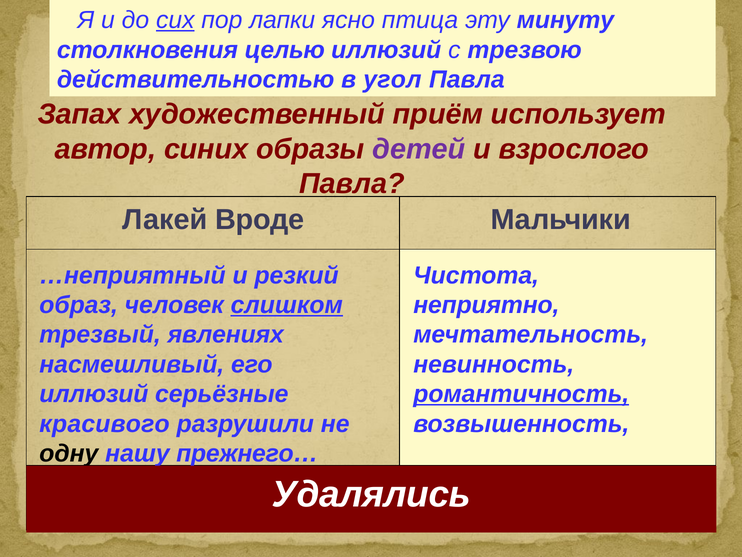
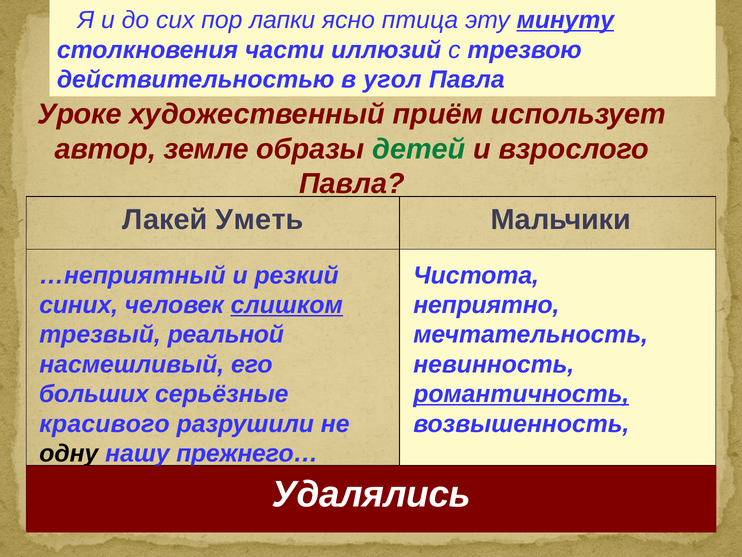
сих underline: present -> none
минуту underline: none -> present
целью: целью -> части
Запах: Запах -> Уроке
синих: синих -> земле
детей colour: purple -> green
Вроде: Вроде -> Уметь
образ: образ -> синих
явлениях: явлениях -> реальной
иллюзий at (94, 394): иллюзий -> больших
